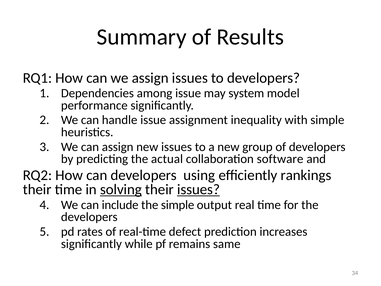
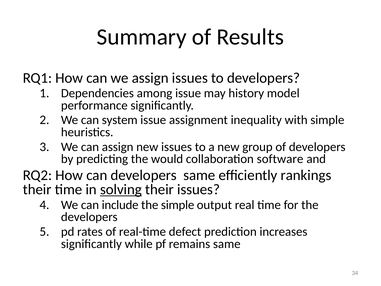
system: system -> history
handle: handle -> system
actual: actual -> would
developers using: using -> same
issues at (198, 189) underline: present -> none
